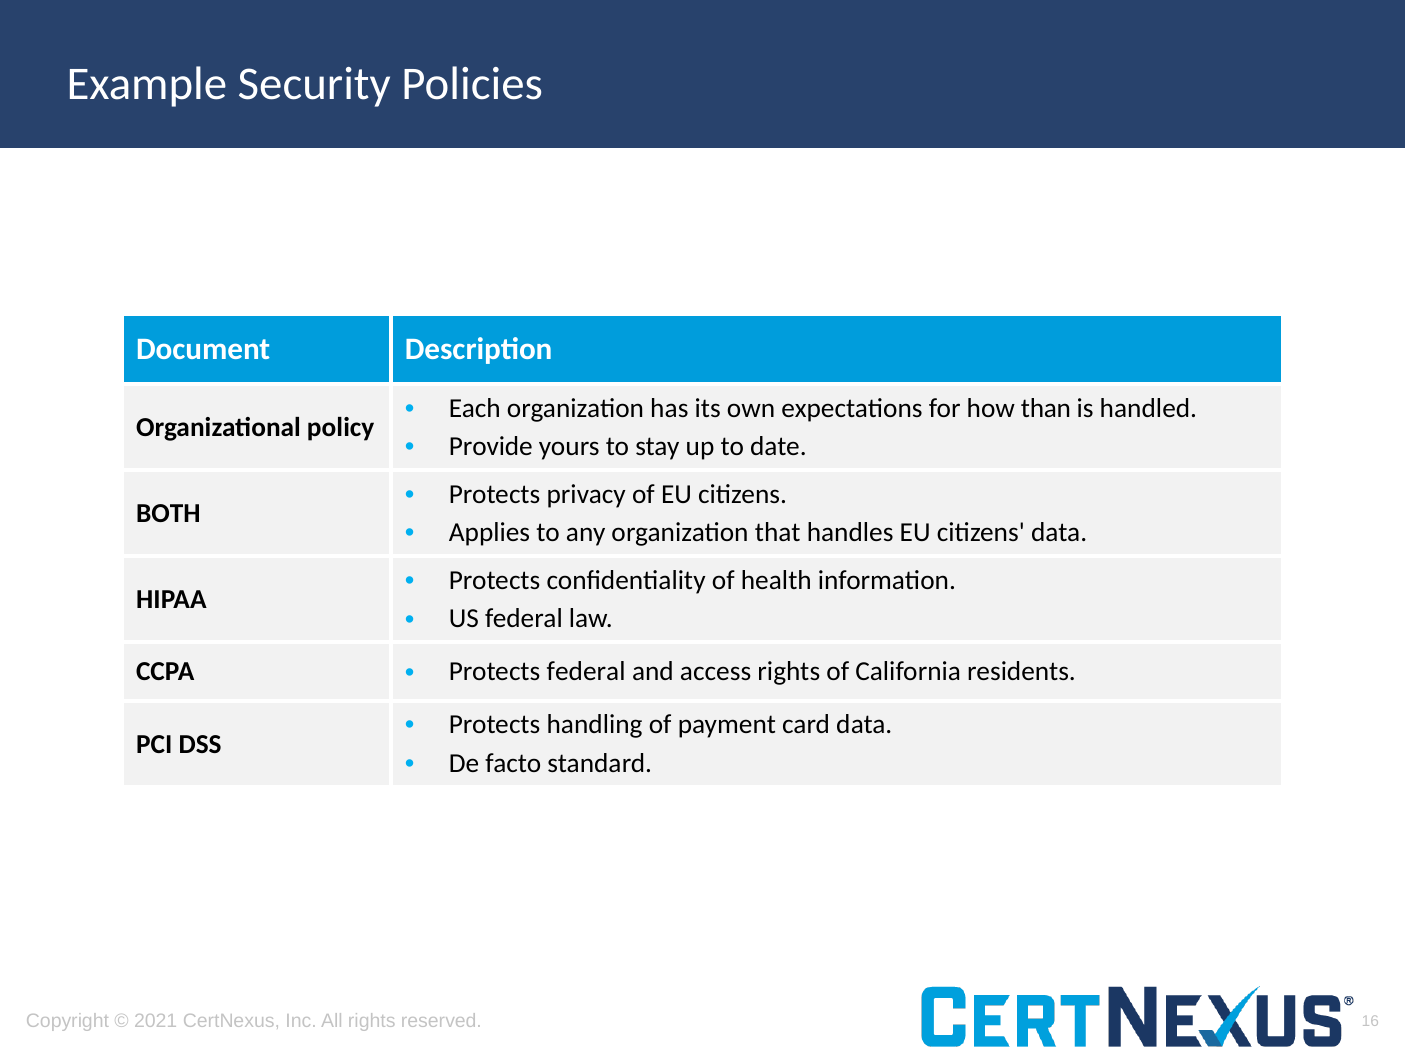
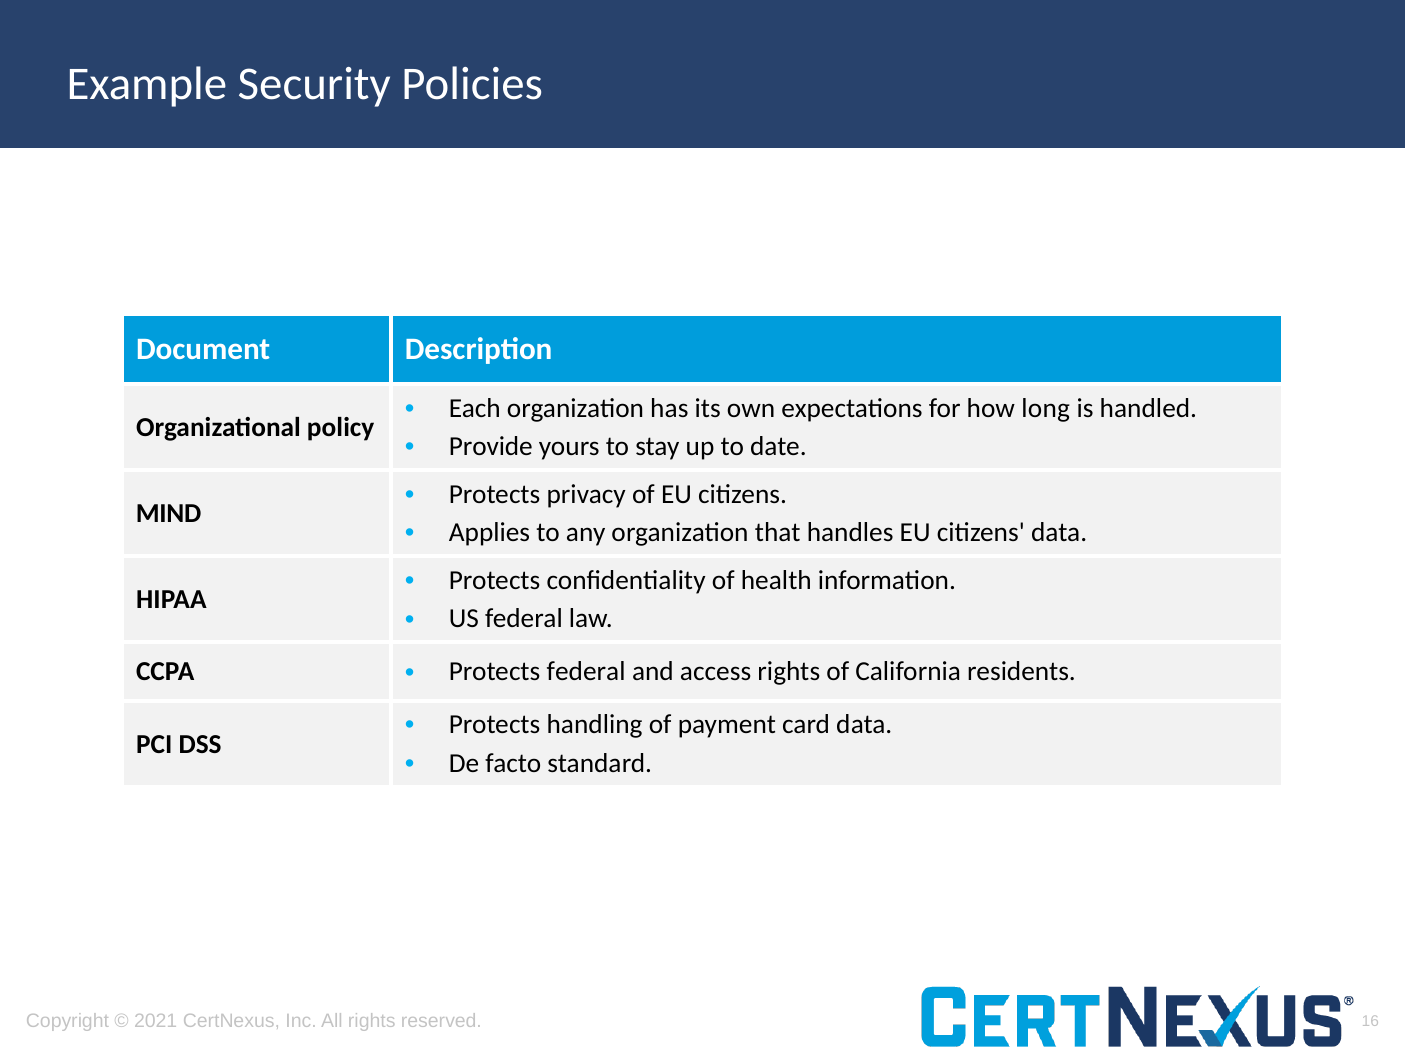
than: than -> long
BOTH: BOTH -> MIND
